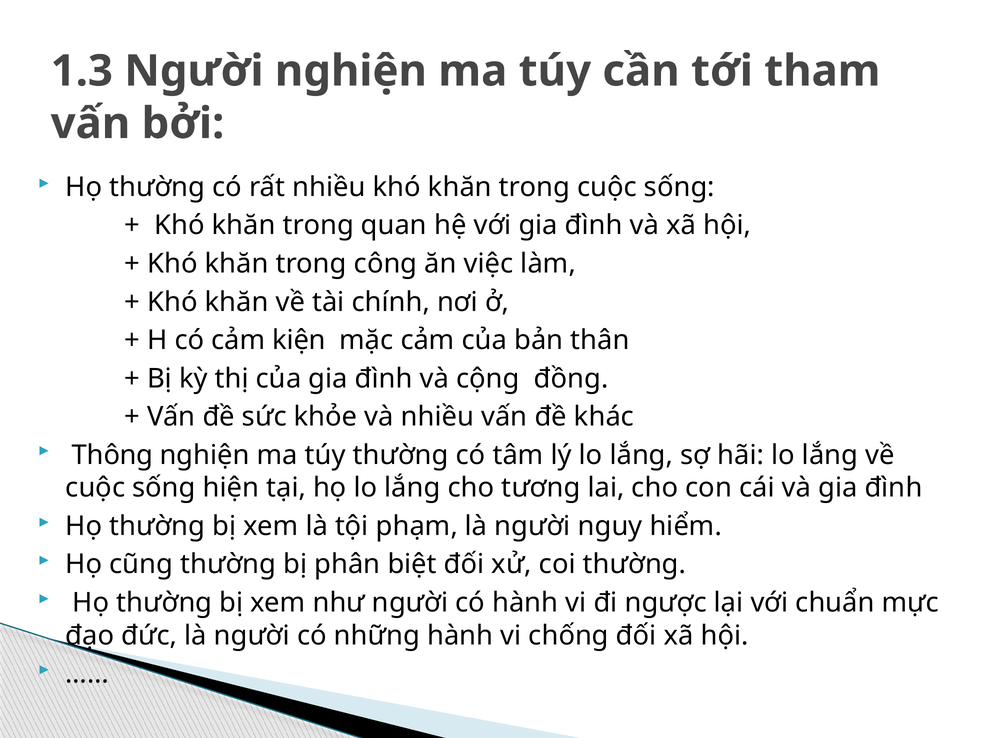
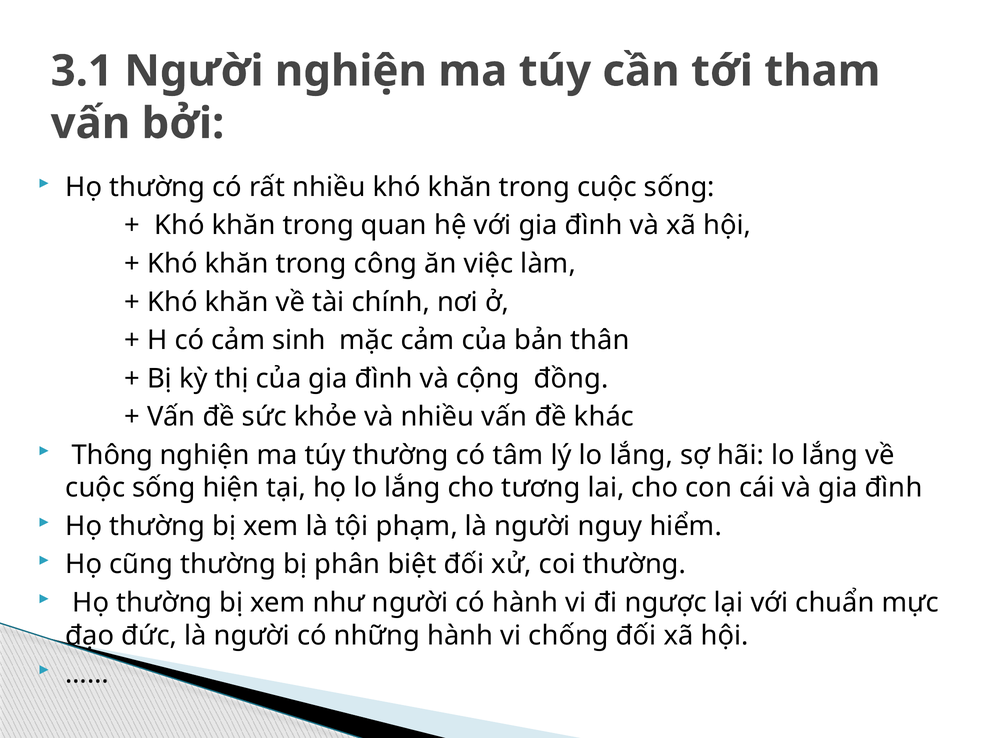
1.3: 1.3 -> 3.1
kiện: kiện -> sinh
